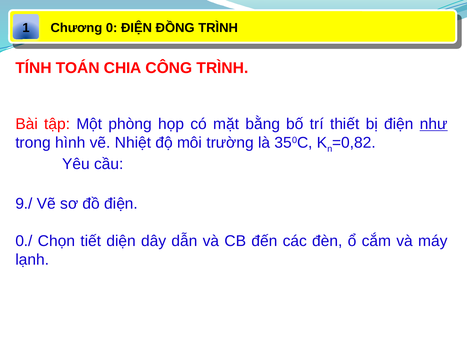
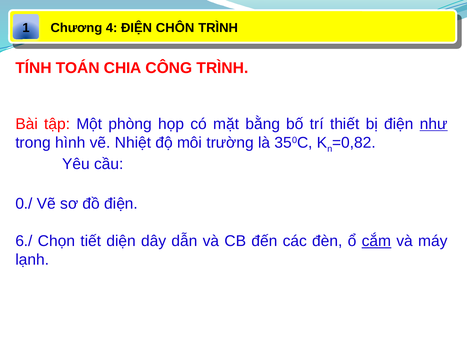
0: 0 -> 4
ĐỒNG: ĐỒNG -> CHÔN
9./: 9./ -> 0./
0./: 0./ -> 6./
cắm underline: none -> present
